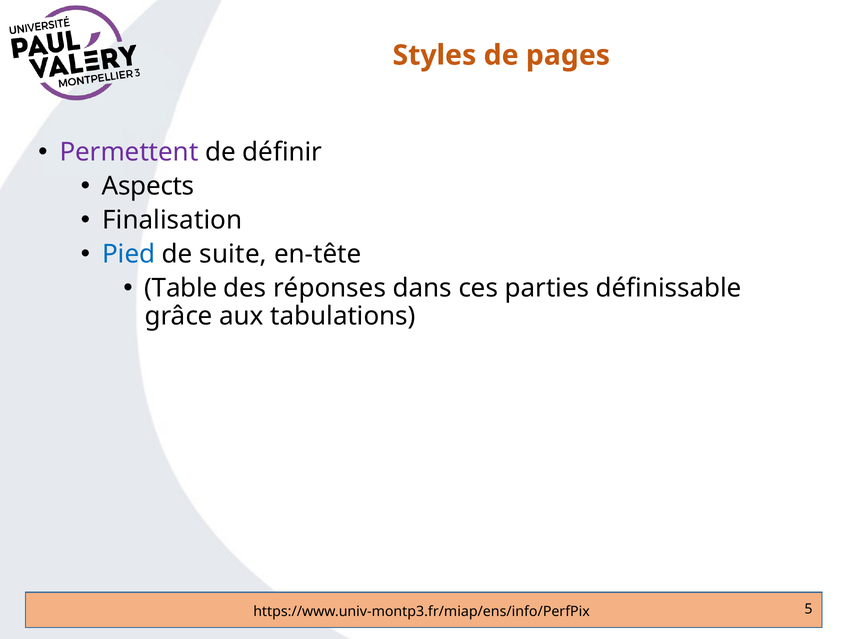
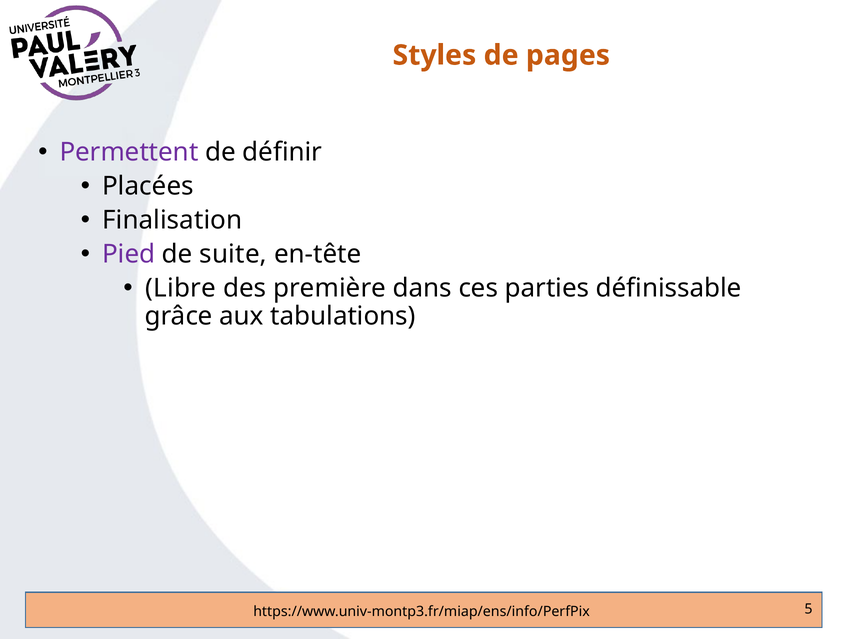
Aspects: Aspects -> Placées
Pied colour: blue -> purple
Table: Table -> Libre
réponses: réponses -> première
